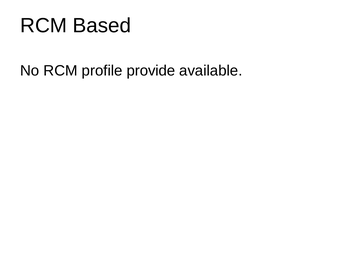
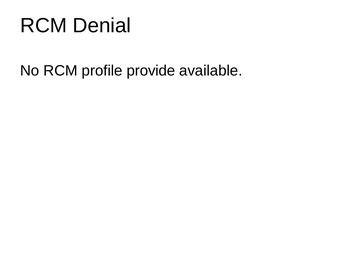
Based: Based -> Denial
